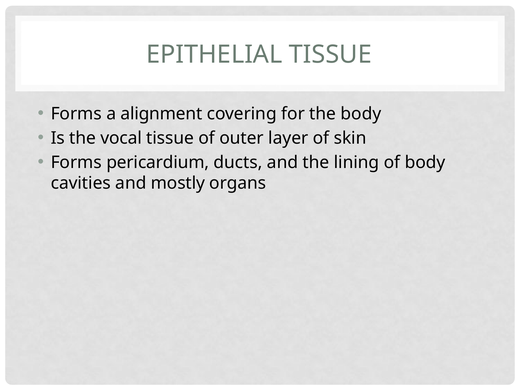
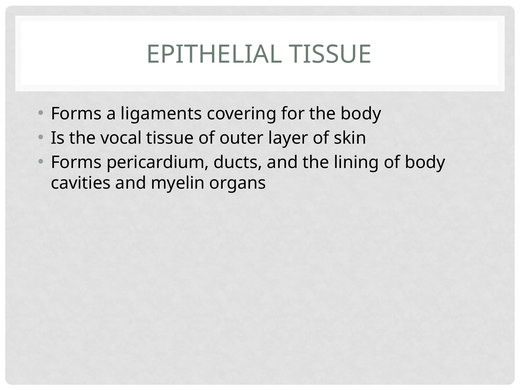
alignment: alignment -> ligaments
mostly: mostly -> myelin
